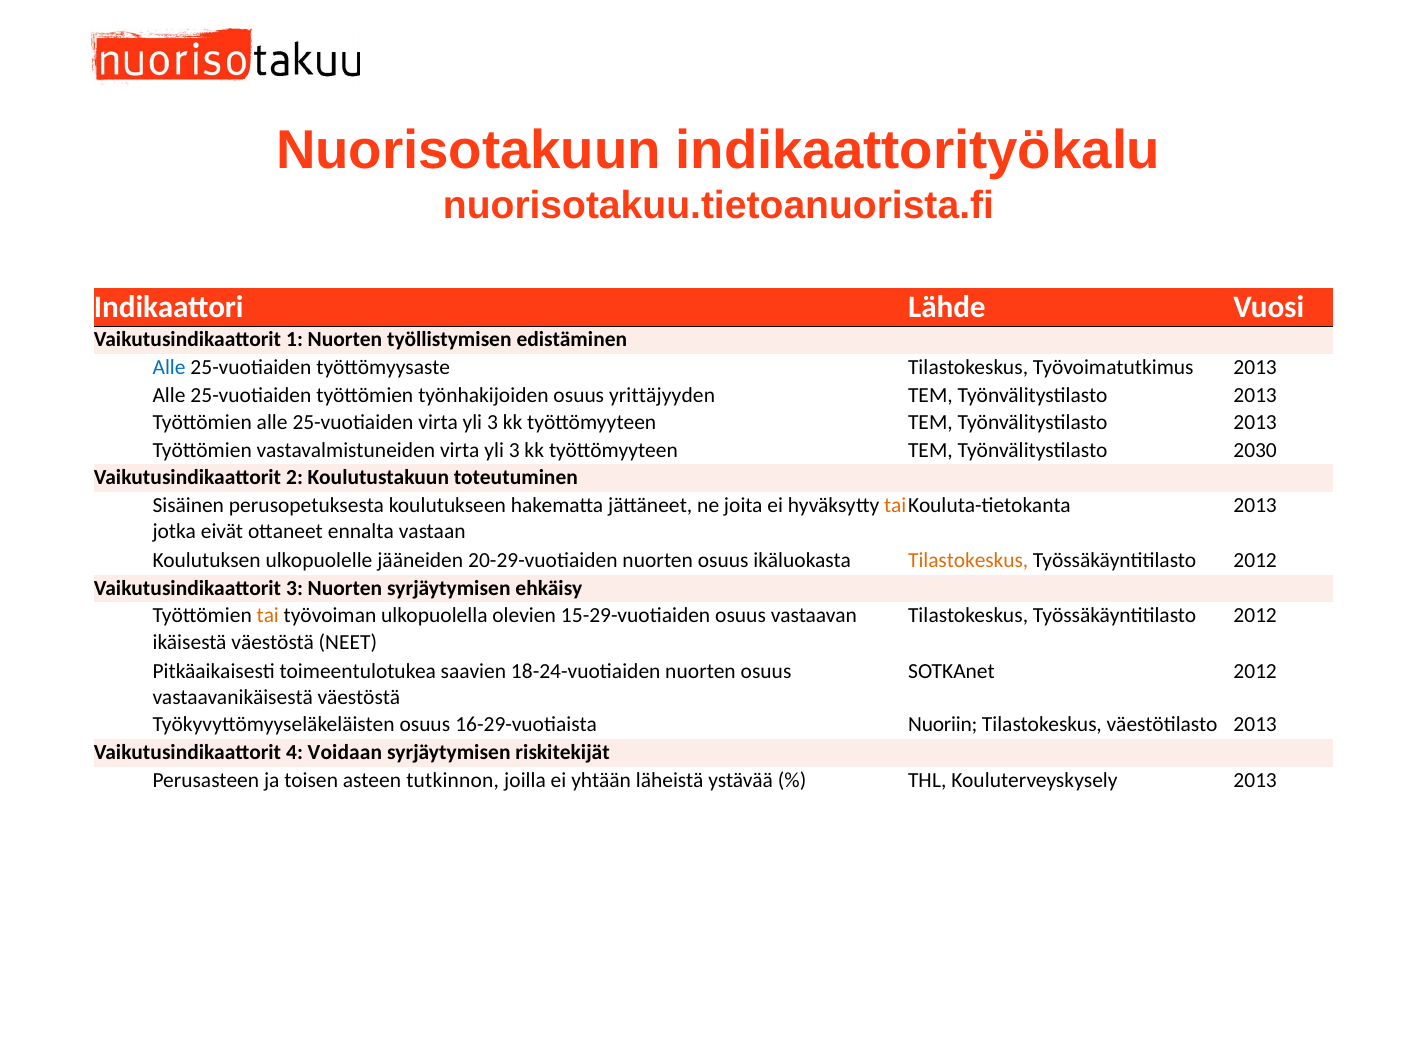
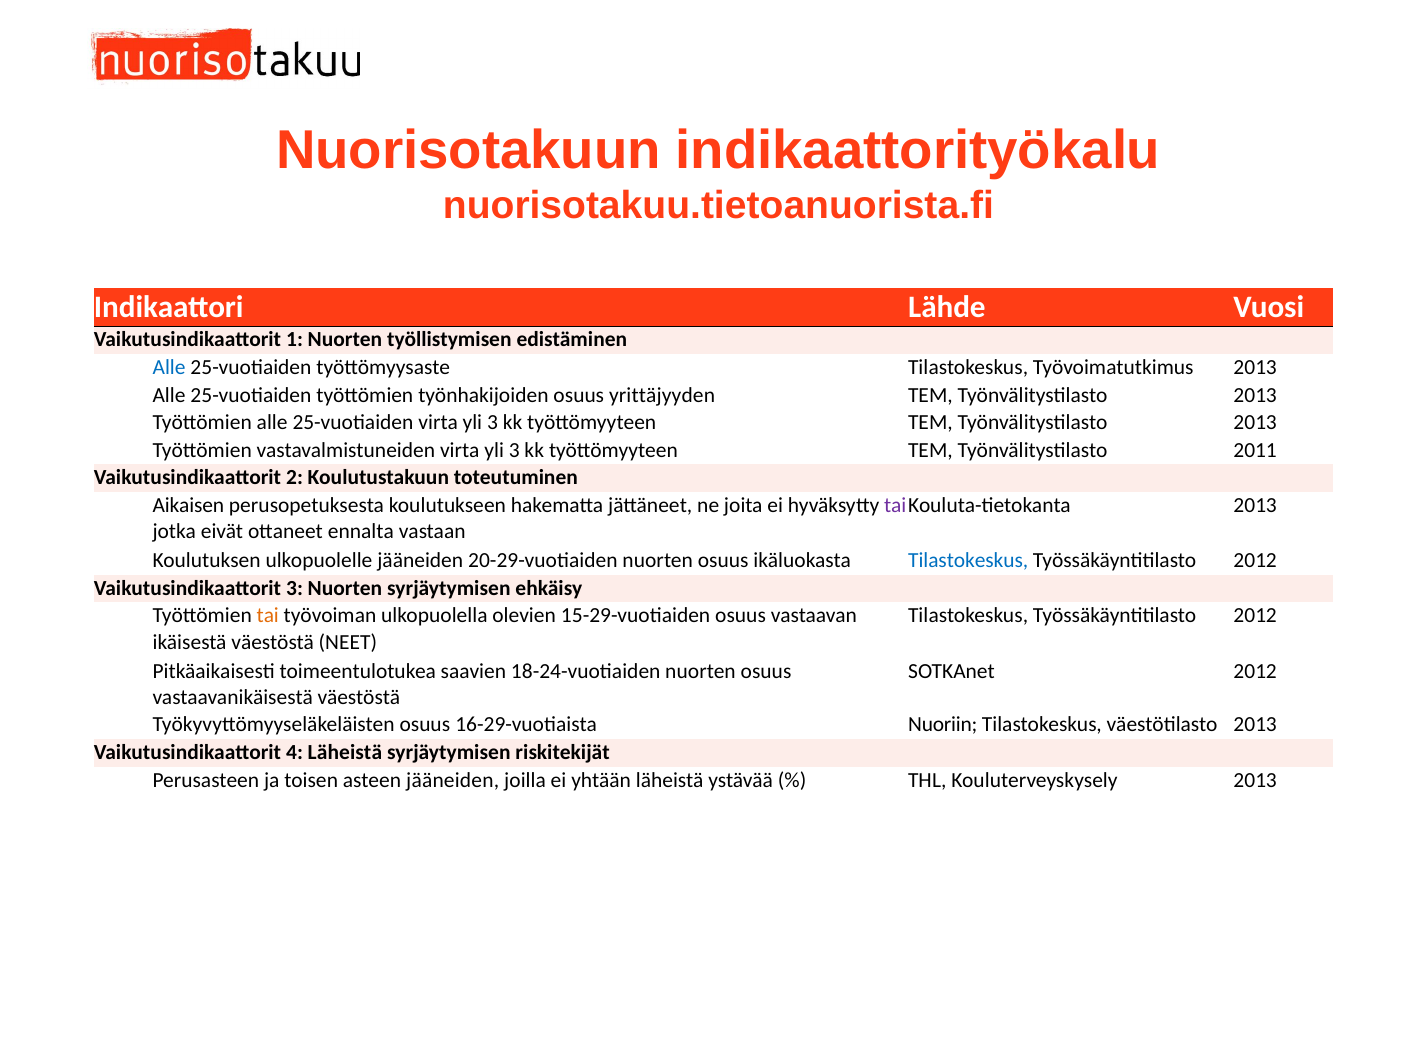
2030: 2030 -> 2011
Sisäinen: Sisäinen -> Aikaisen
tai at (895, 505) colour: orange -> purple
Tilastokeskus at (968, 560) colour: orange -> blue
4 Voidaan: Voidaan -> Läheistä
asteen tutkinnon: tutkinnon -> jääneiden
